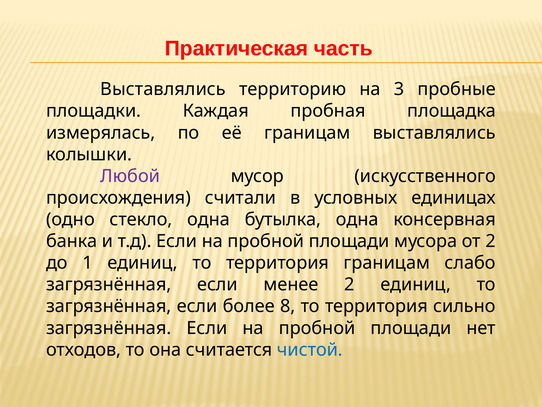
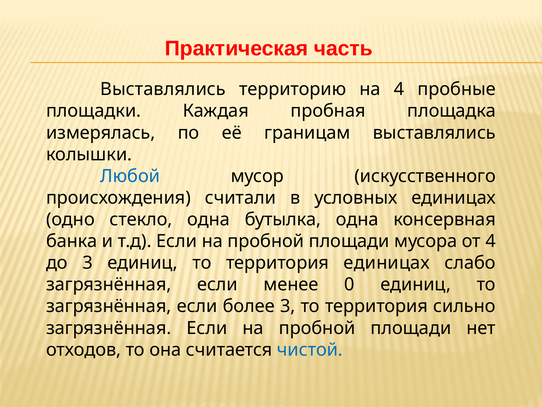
на 3: 3 -> 4
Любой colour: purple -> blue
от 2: 2 -> 4
до 1: 1 -> 3
территория границам: границам -> единицах
менее 2: 2 -> 0
более 8: 8 -> 3
